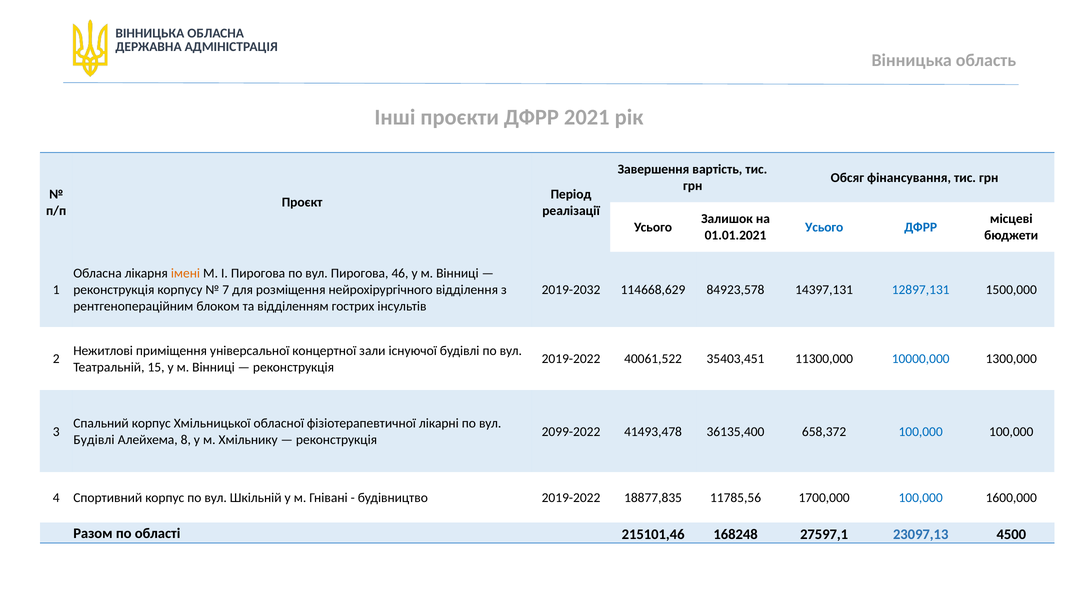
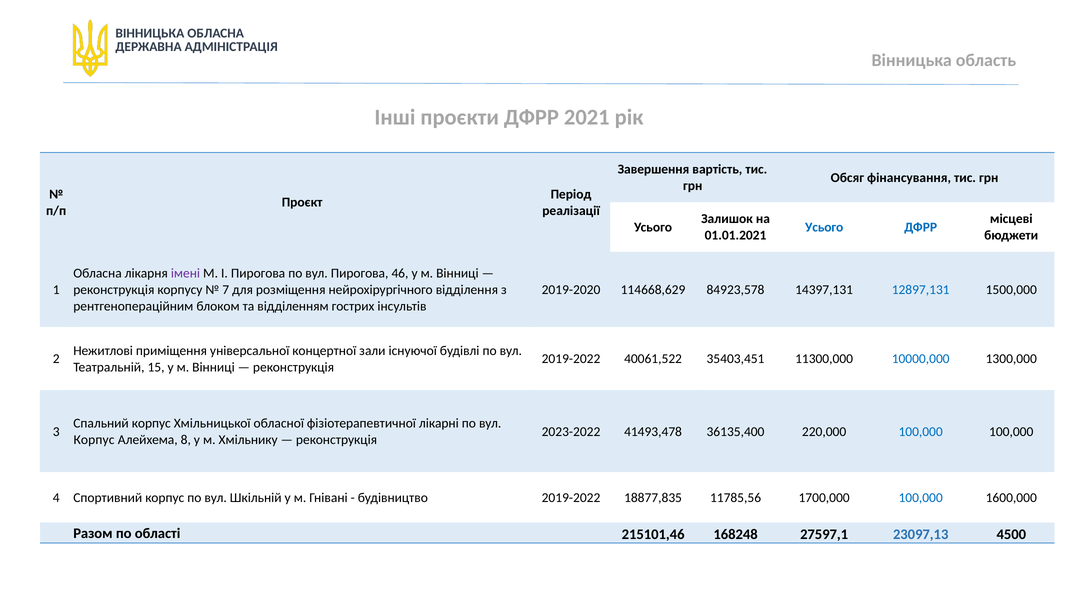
імені colour: orange -> purple
2019-2032: 2019-2032 -> 2019-2020
2099-2022: 2099-2022 -> 2023-2022
658,372: 658,372 -> 220,000
Будівлі at (94, 440): Будівлі -> Корпус
